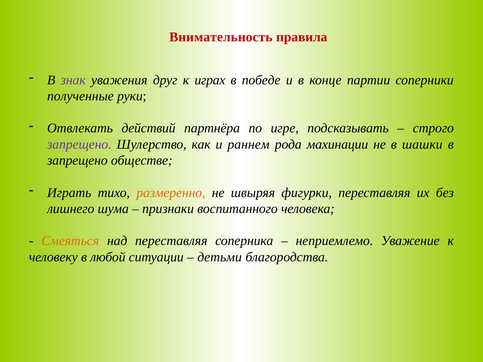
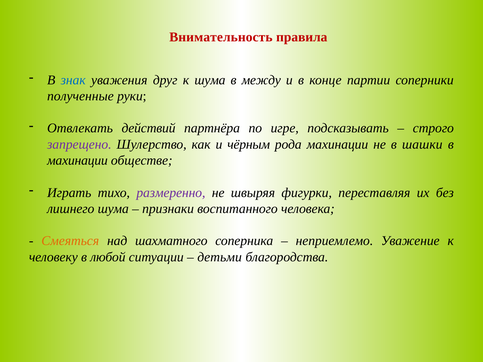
знак colour: purple -> blue
к играх: играх -> шума
победе: победе -> между
раннем: раннем -> чёрным
запрещено at (77, 161): запрещено -> махинации
размеренно colour: orange -> purple
над переставляя: переставляя -> шахматного
